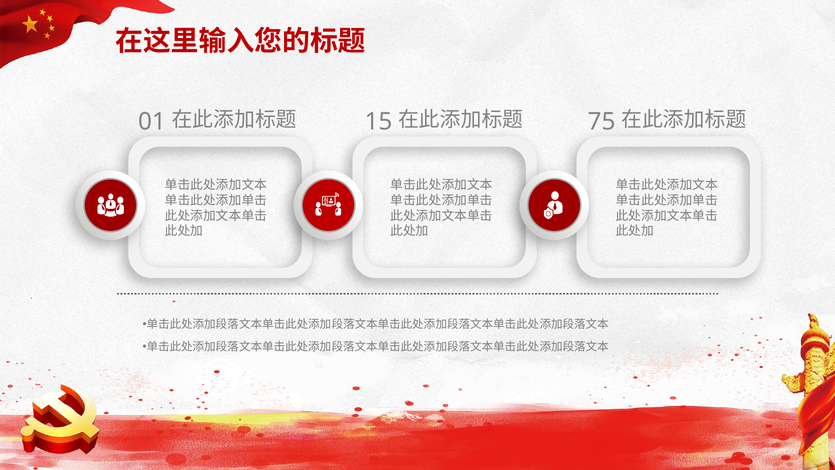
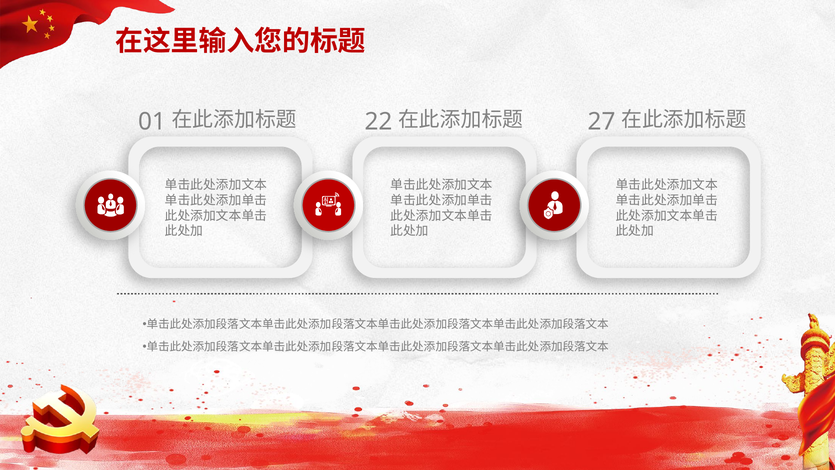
15: 15 -> 22
75: 75 -> 27
